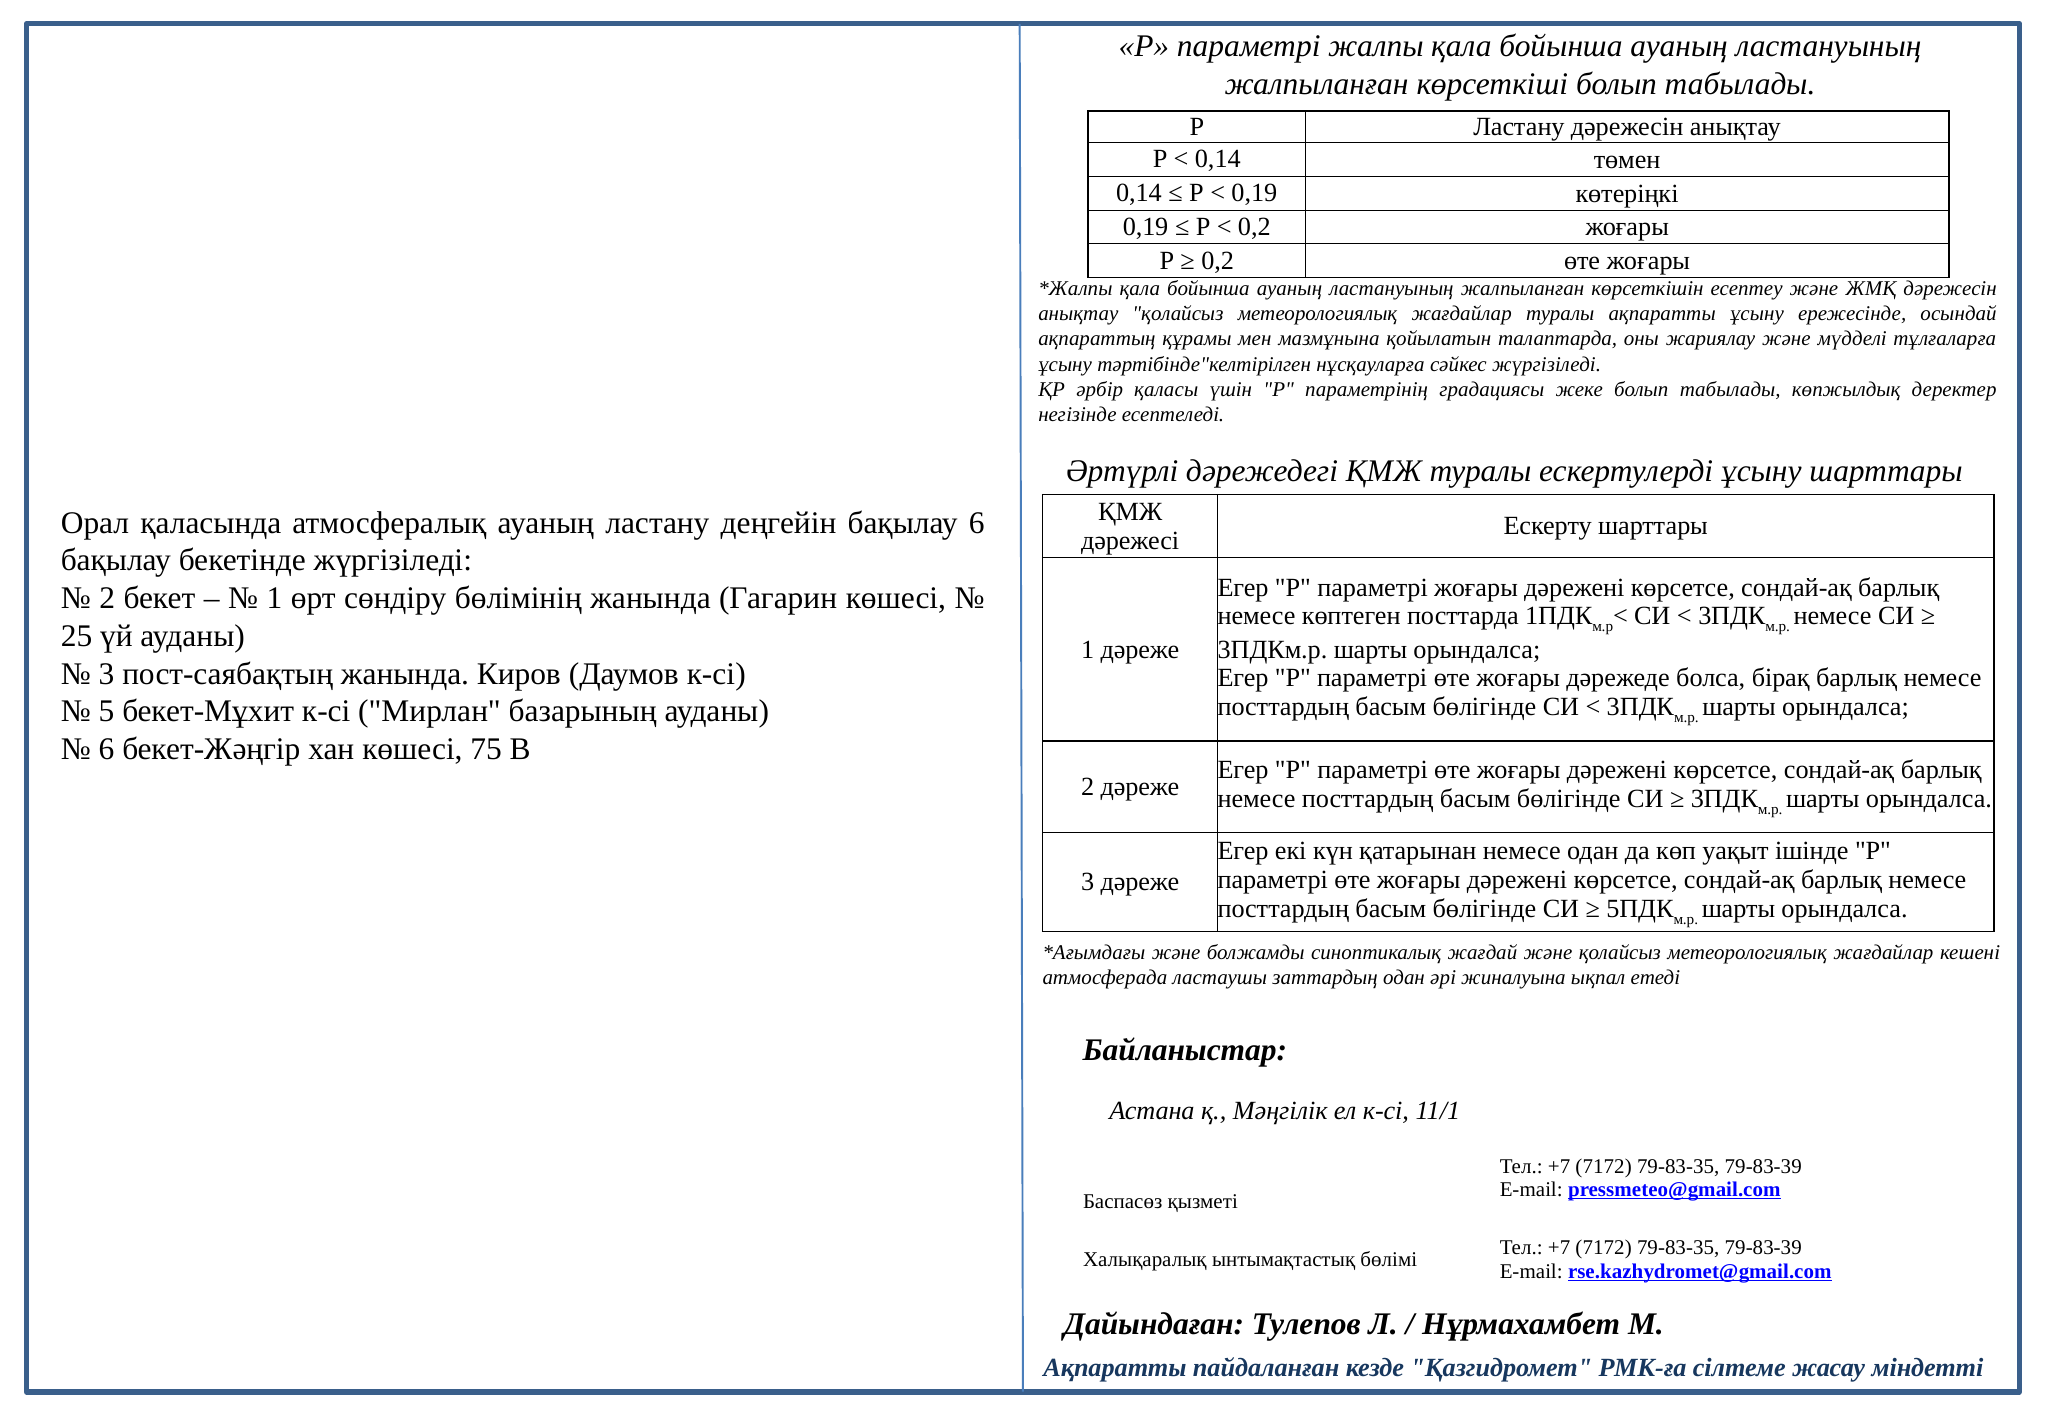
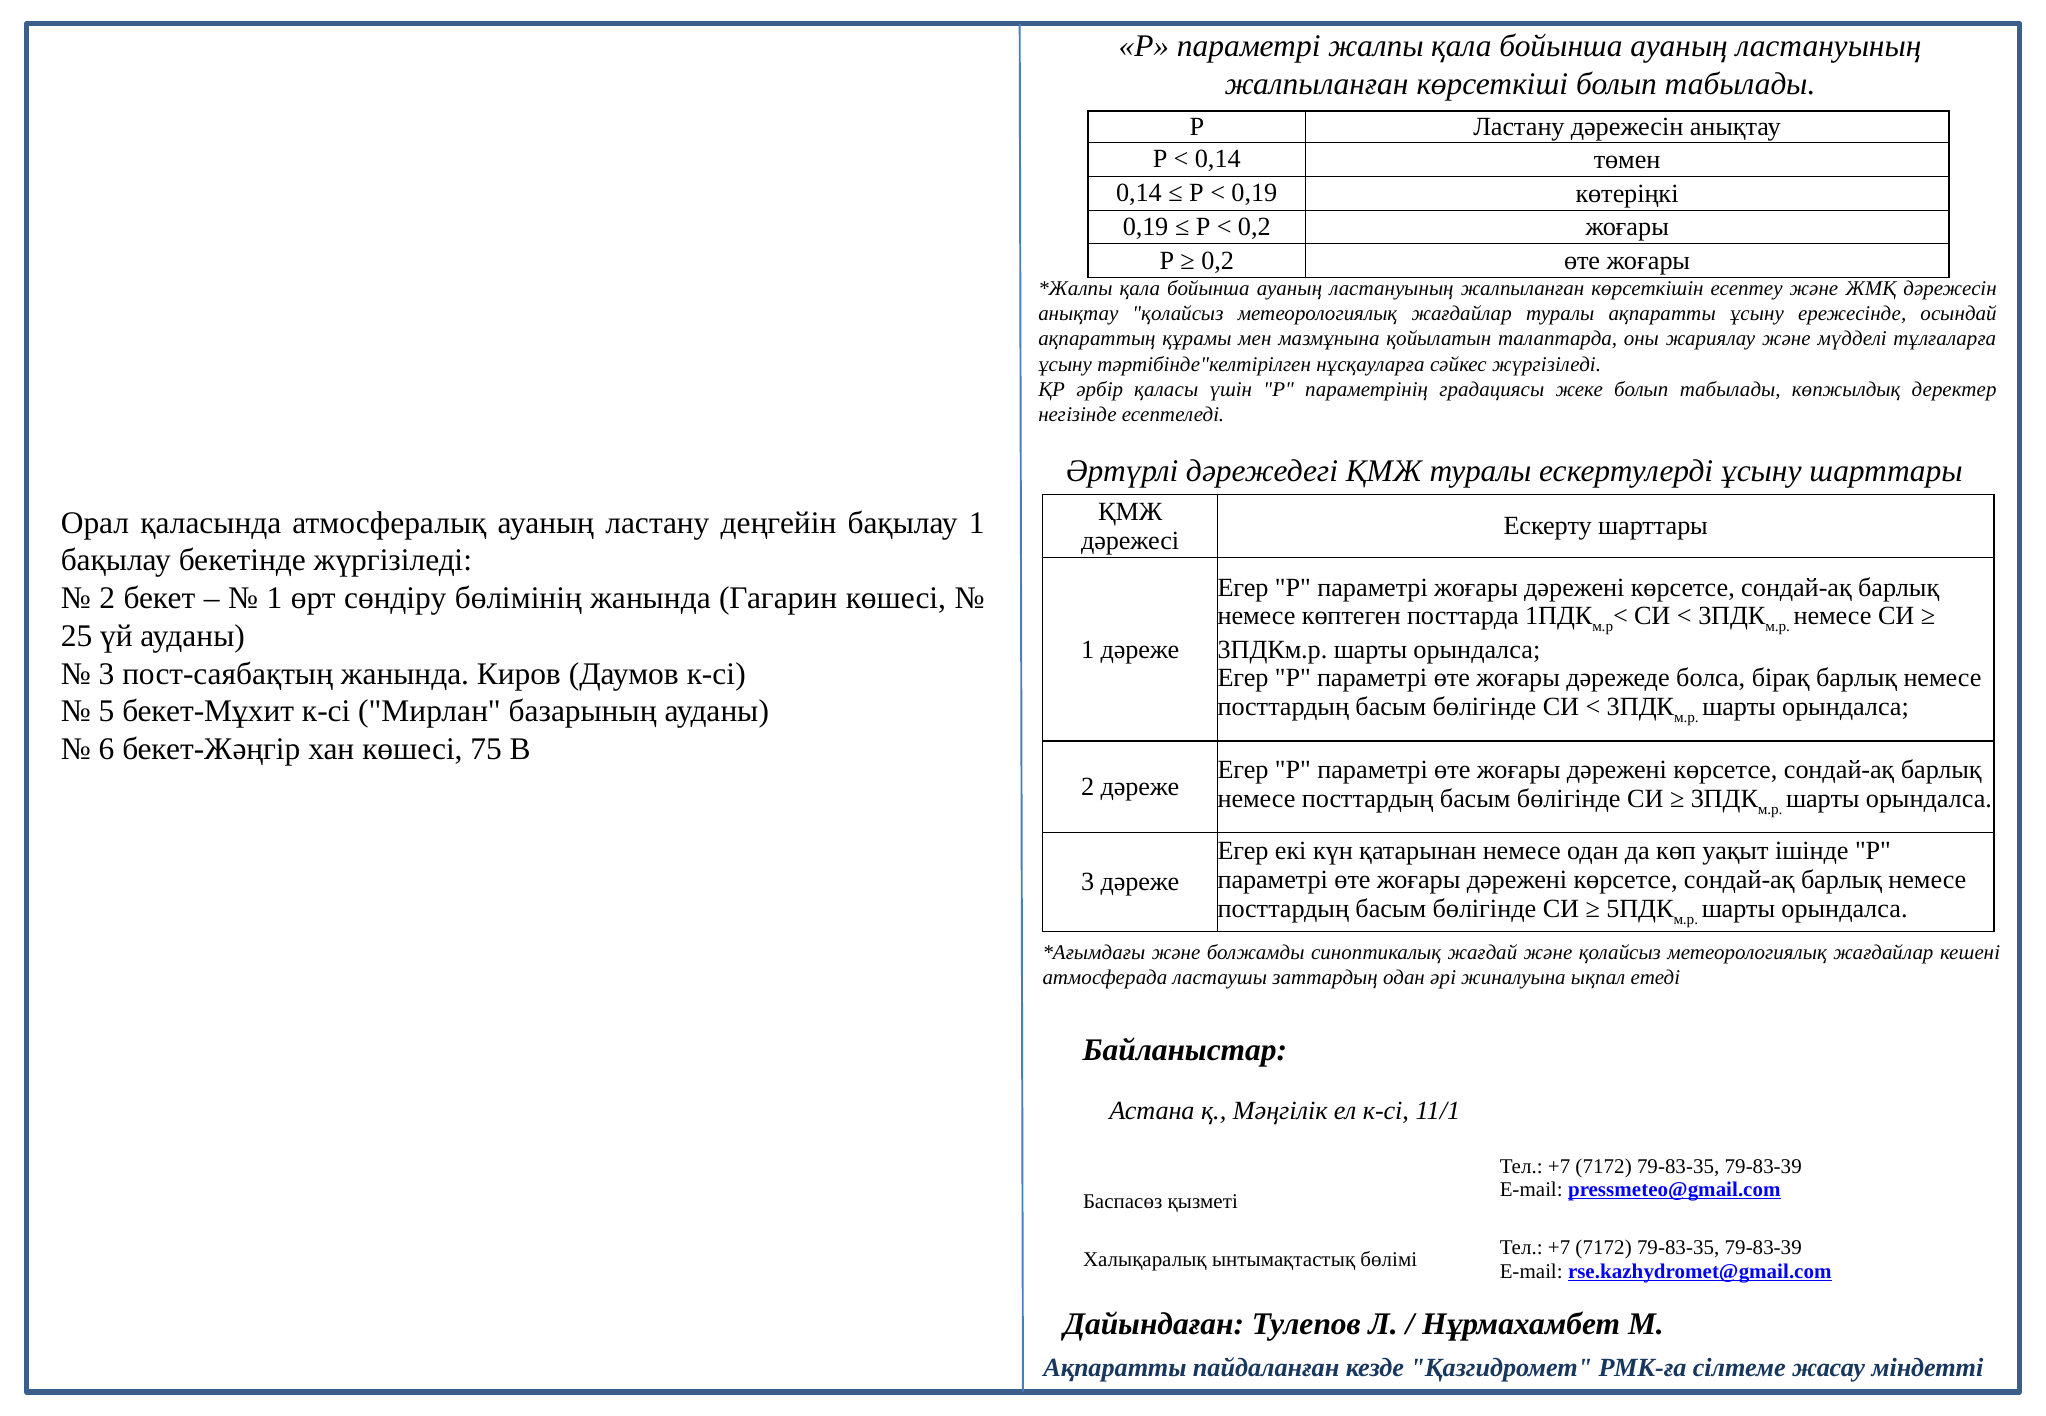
бақылау 6: 6 -> 1
